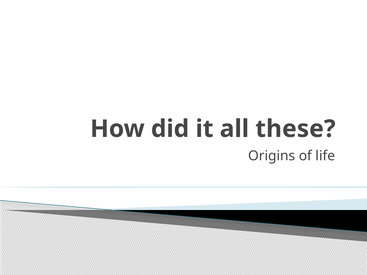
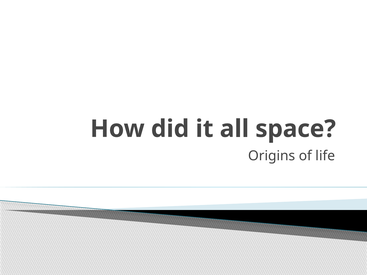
these: these -> space
